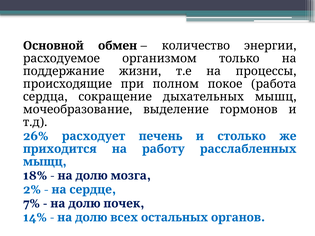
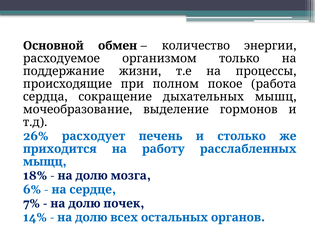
2%: 2% -> 6%
